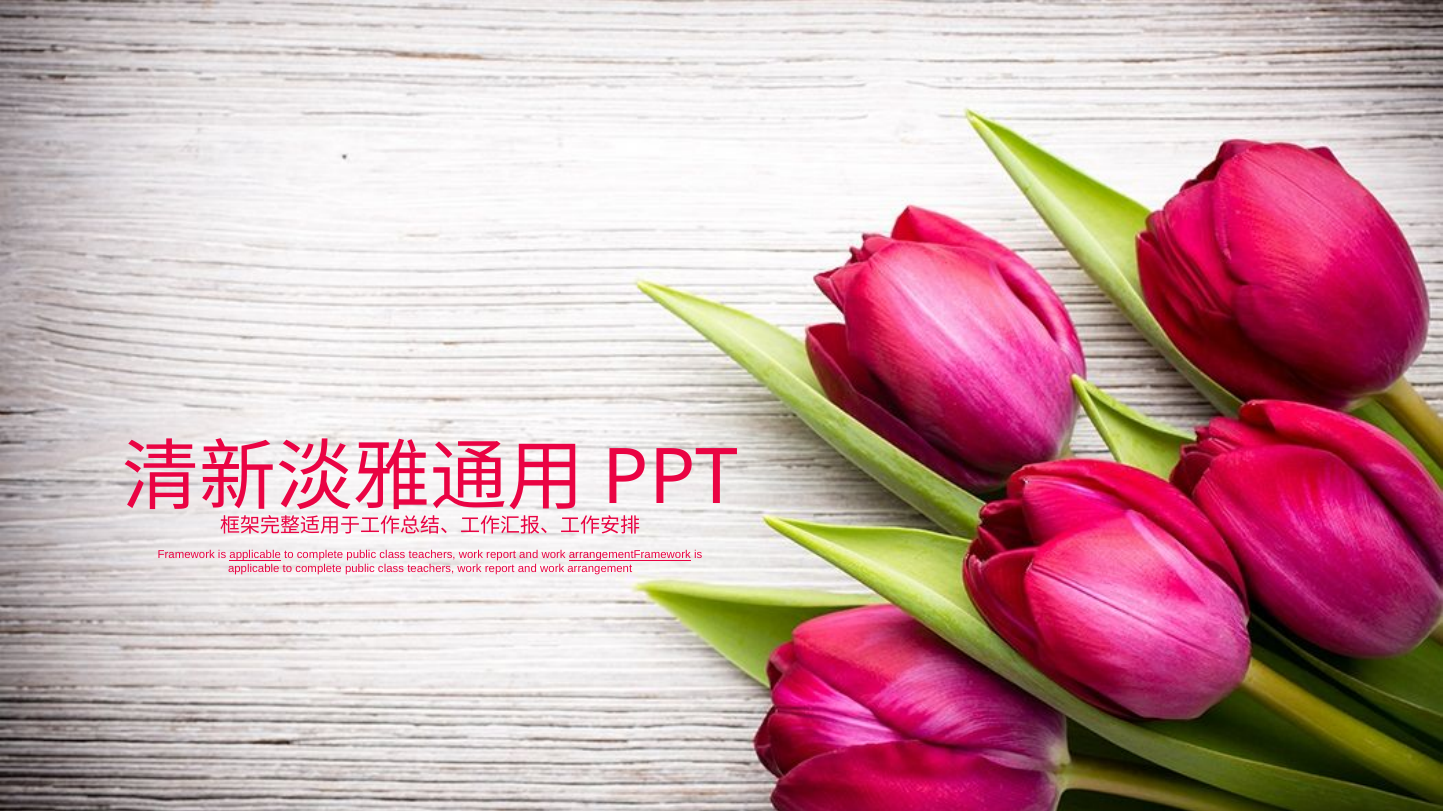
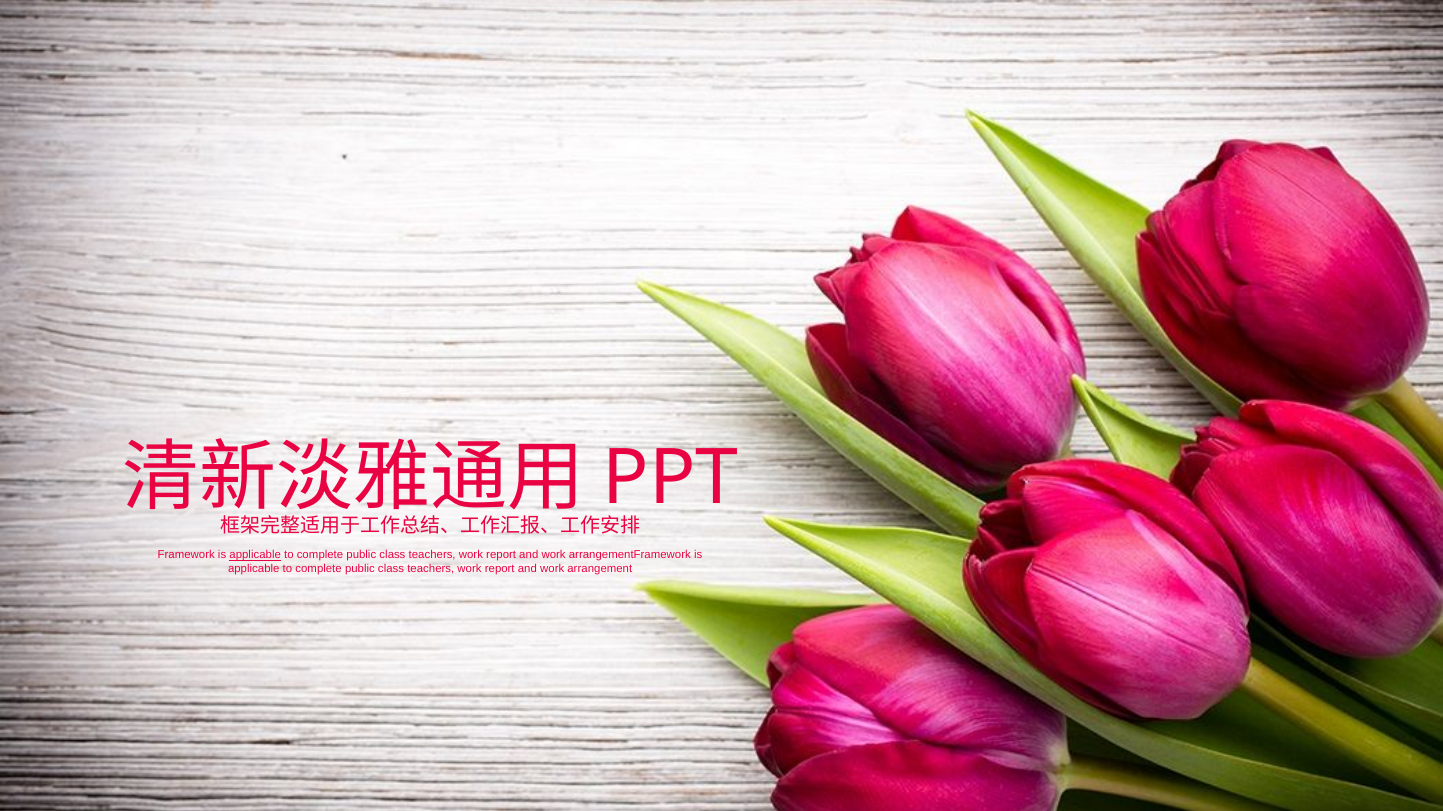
arrangementFramework underline: present -> none
